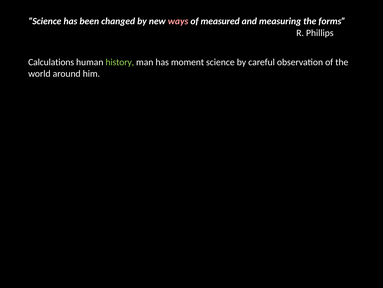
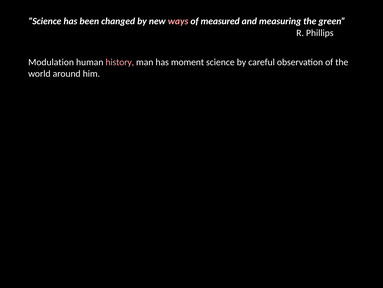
forms: forms -> green
Calculations: Calculations -> Modulation
history colour: light green -> pink
